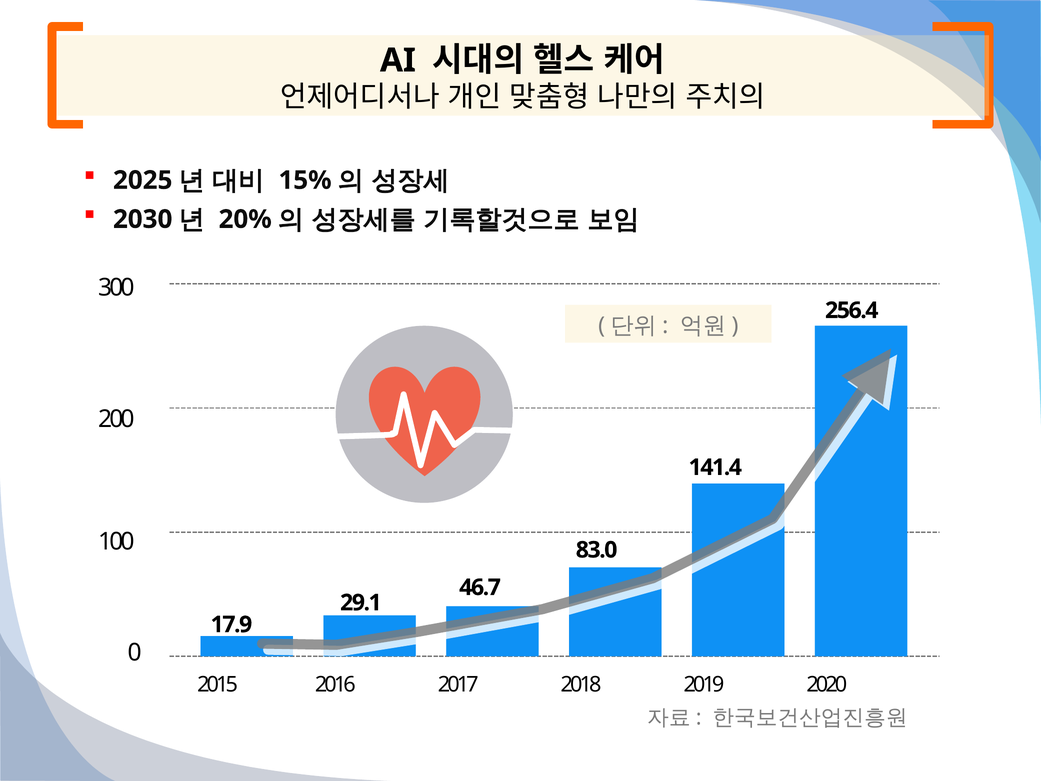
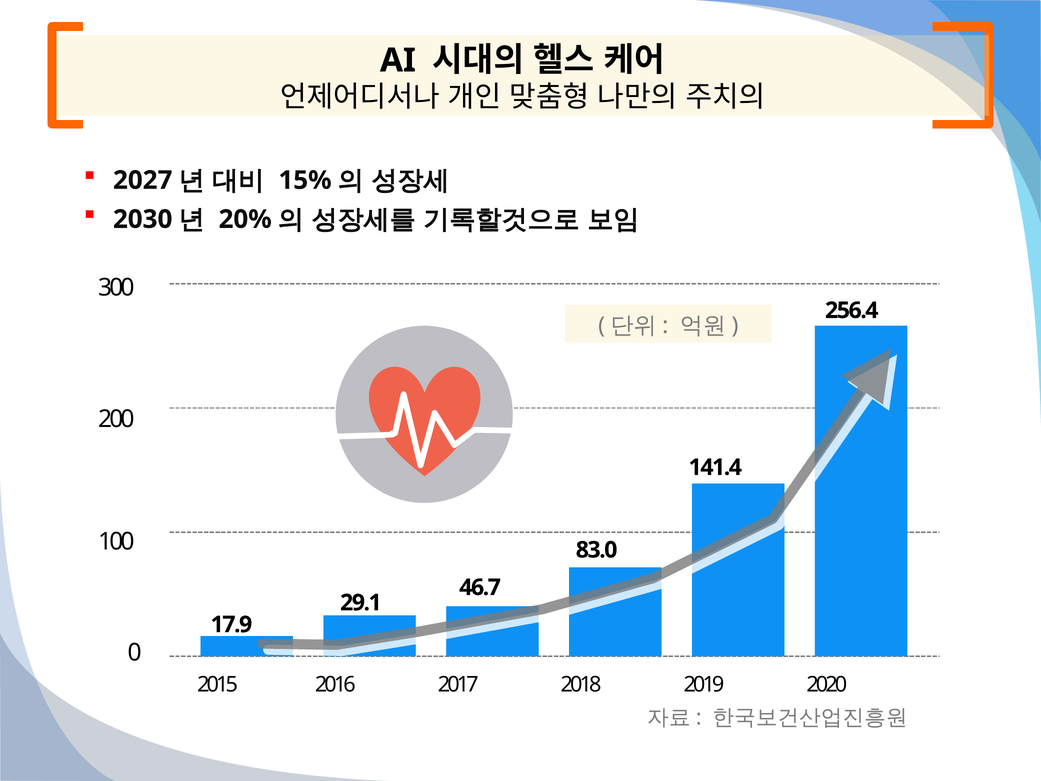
2025: 2025 -> 2027
